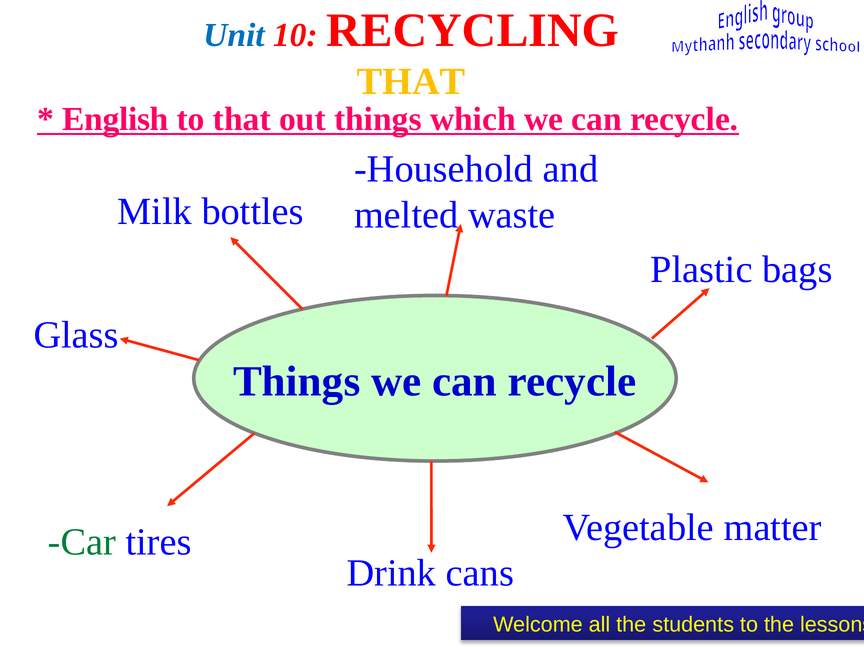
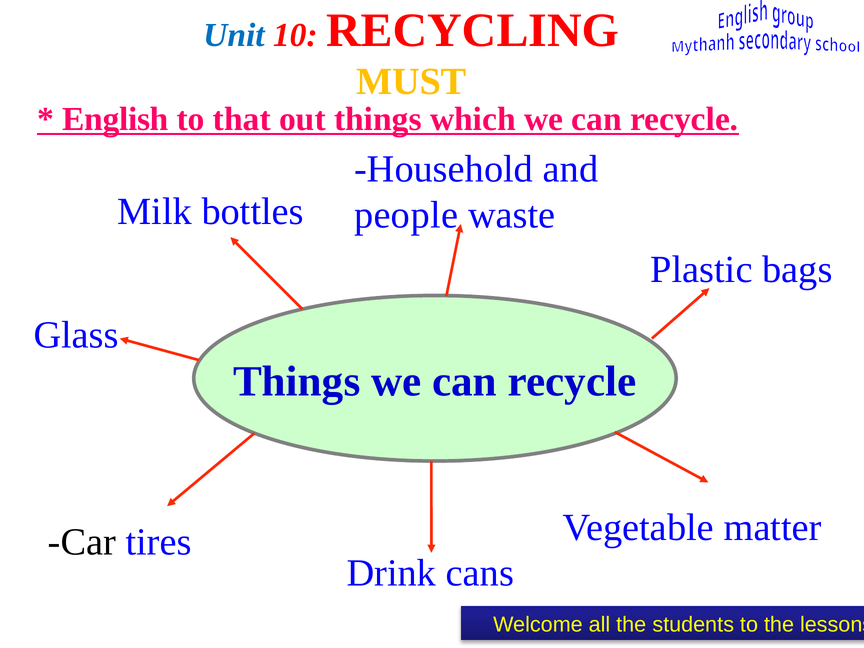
THAT at (411, 81): THAT -> MUST
melted: melted -> people
Car colour: green -> black
